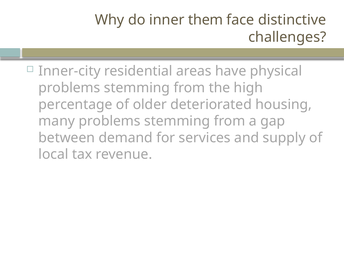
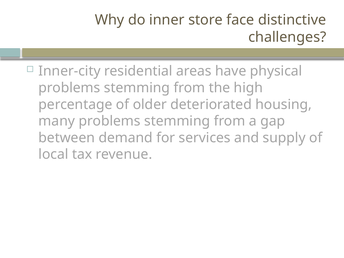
them: them -> store
